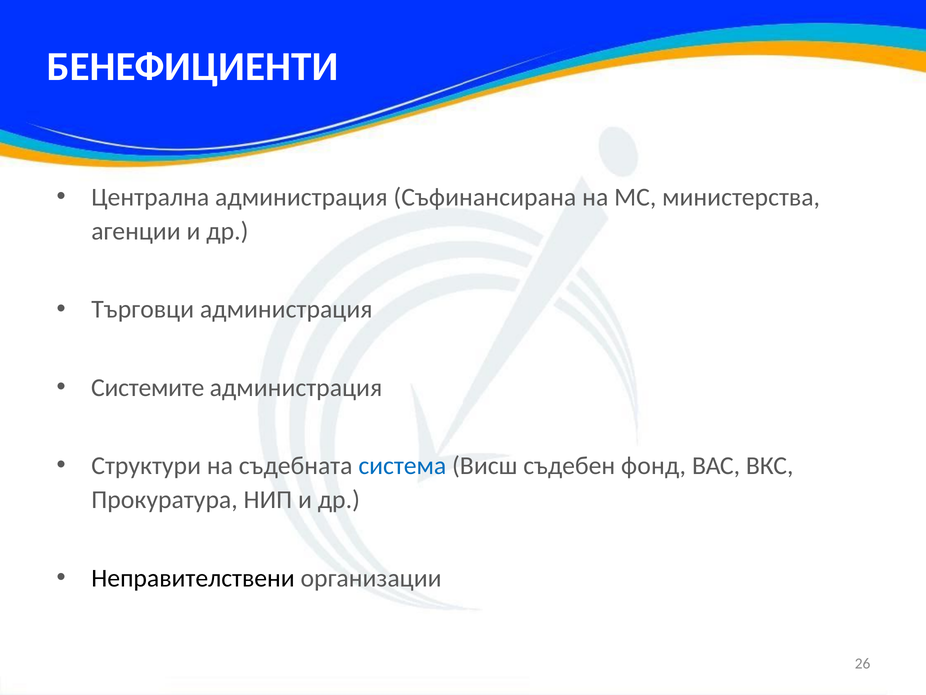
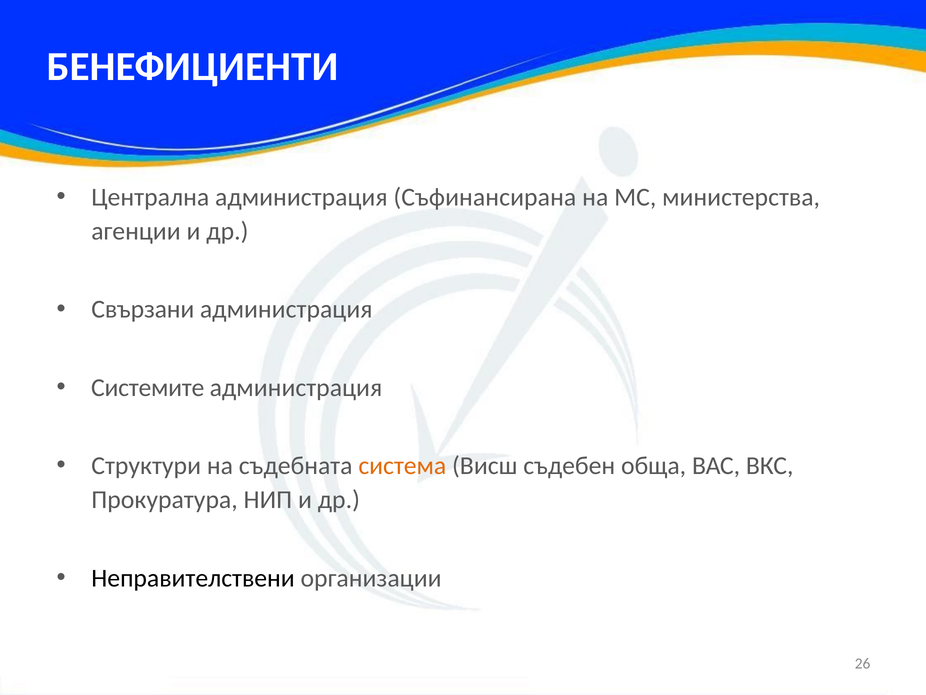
Търговци: Търговци -> Свързани
система colour: blue -> orange
фонд: фонд -> обща
